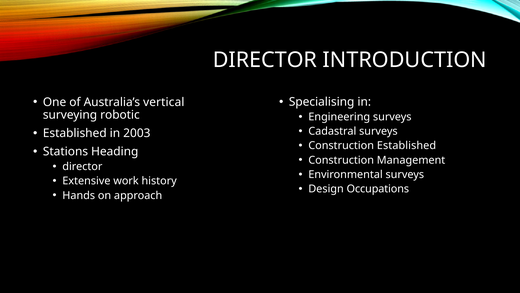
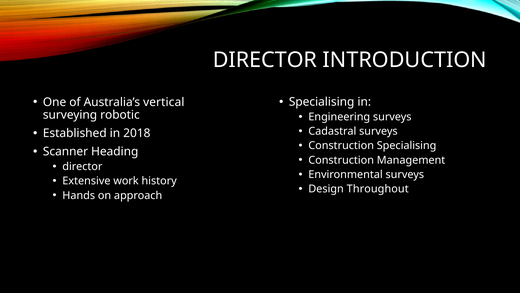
2003: 2003 -> 2018
Construction Established: Established -> Specialising
Stations: Stations -> Scanner
Occupations: Occupations -> Throughout
